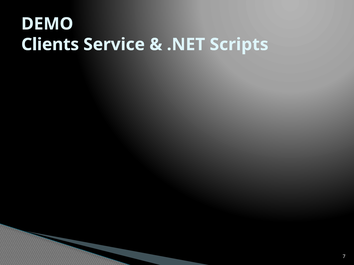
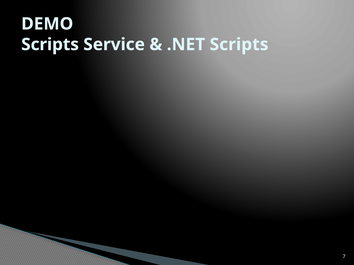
Clients at (50, 45): Clients -> Scripts
